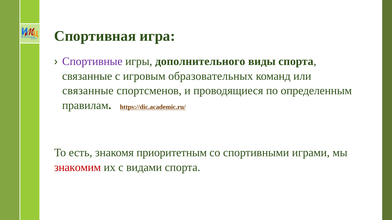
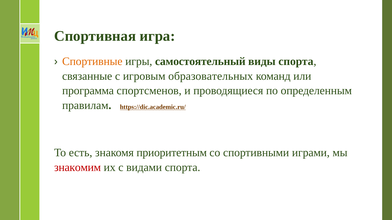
Спортивные colour: purple -> orange
дополнительного: дополнительного -> самостоятельный
связанные at (88, 91): связанные -> программа
